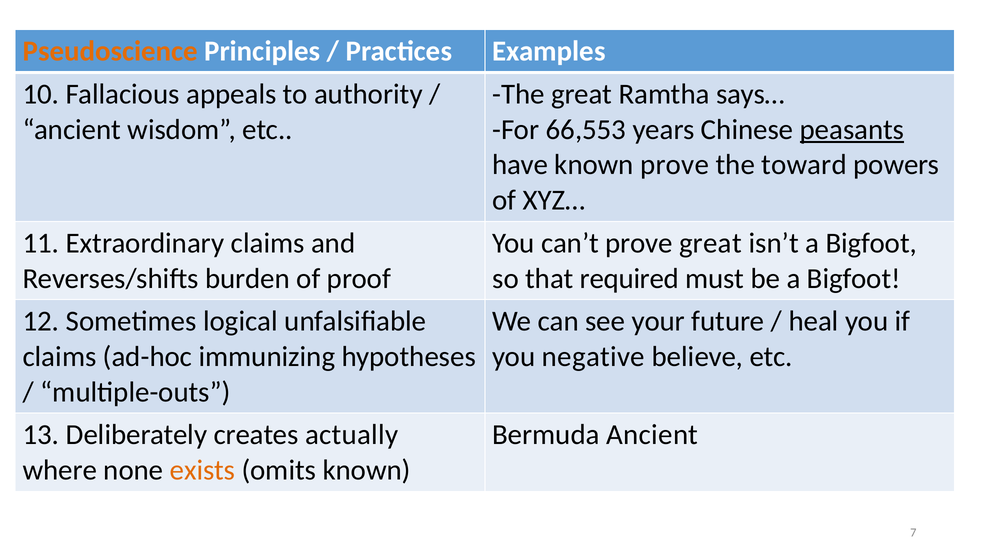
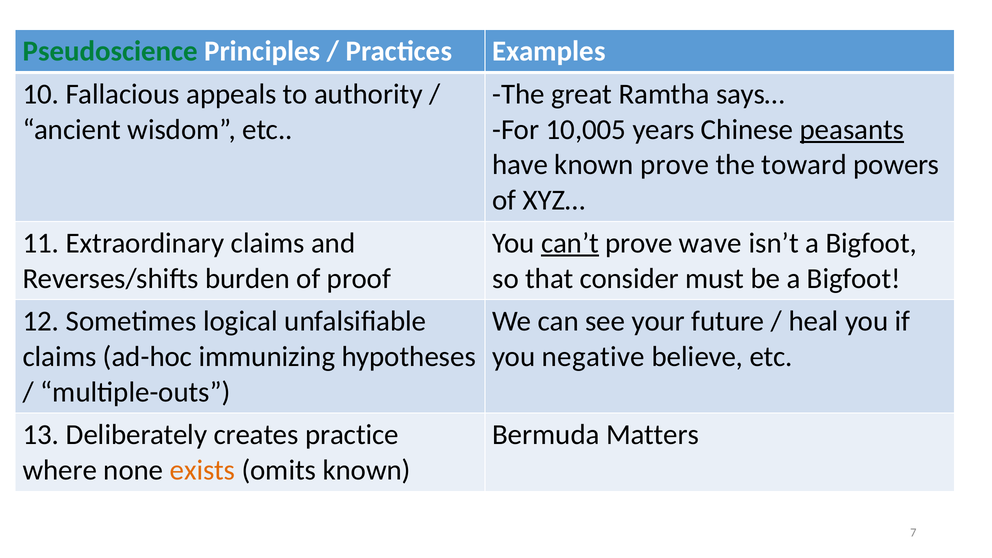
Pseudoscience colour: orange -> green
66,553: 66,553 -> 10,005
can’t underline: none -> present
prove great: great -> wave
required: required -> consider
actually: actually -> practice
Bermuda Ancient: Ancient -> Matters
